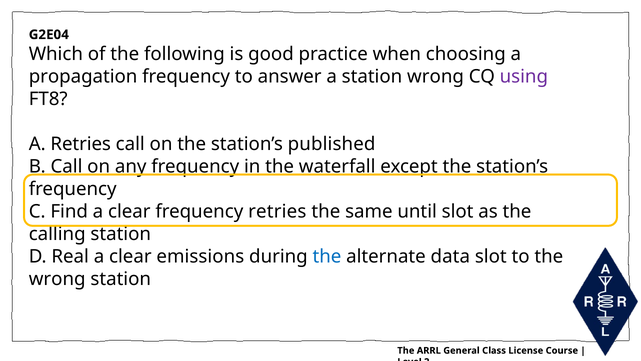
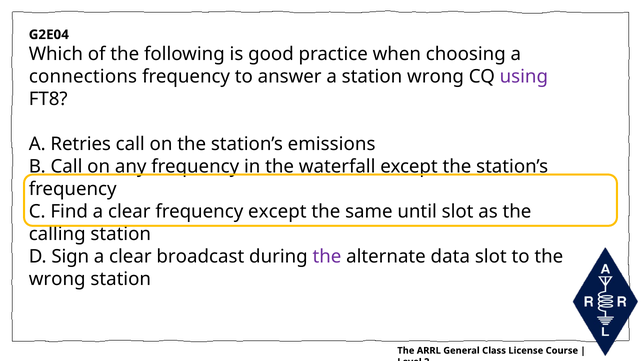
propagation: propagation -> connections
published: published -> emissions
frequency retries: retries -> except
Real: Real -> Sign
emissions: emissions -> broadcast
the at (327, 256) colour: blue -> purple
